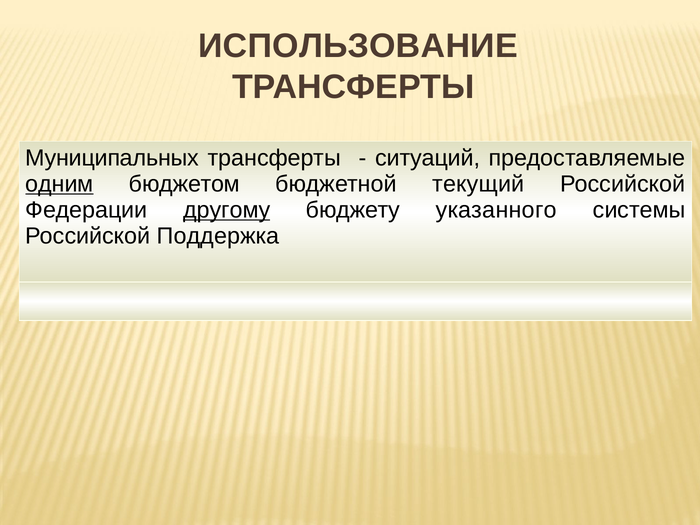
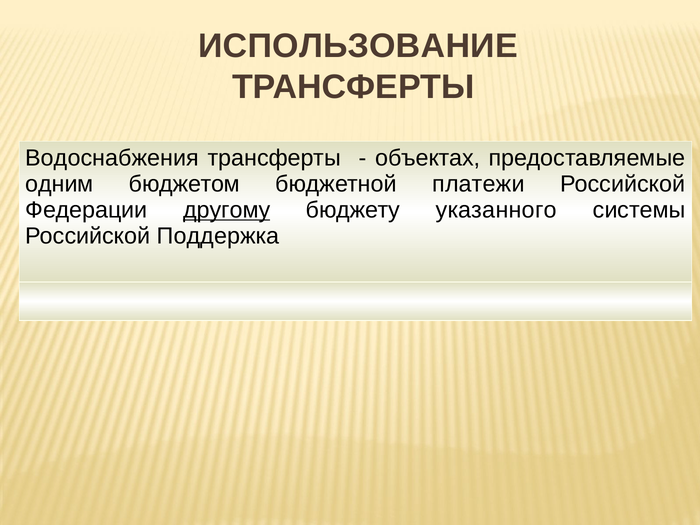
Муниципальных: Муниципальных -> Водоснабжения
ситуаций: ситуаций -> объектах
одним underline: present -> none
текущий: текущий -> платежи
